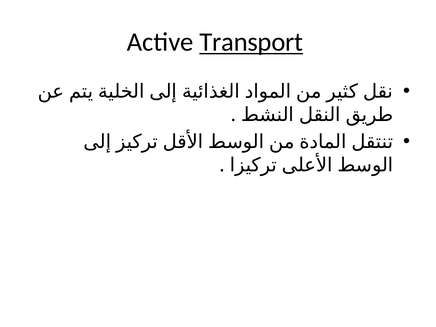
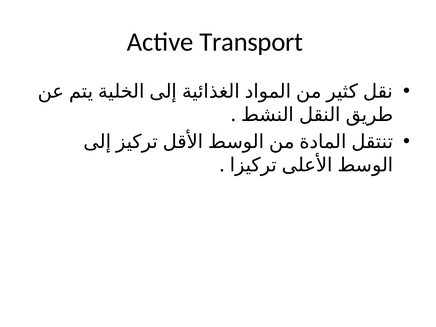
Transport underline: present -> none
